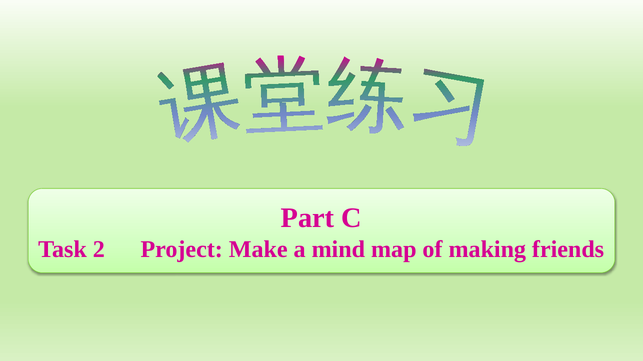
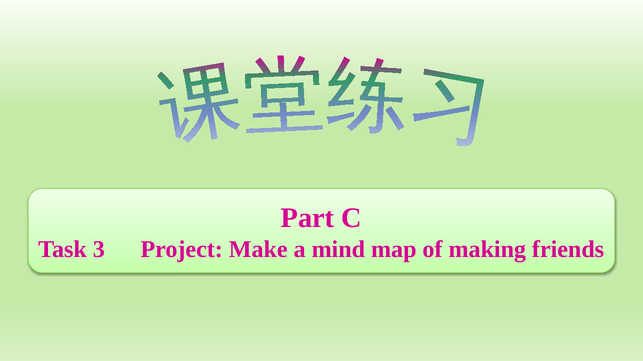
2: 2 -> 3
